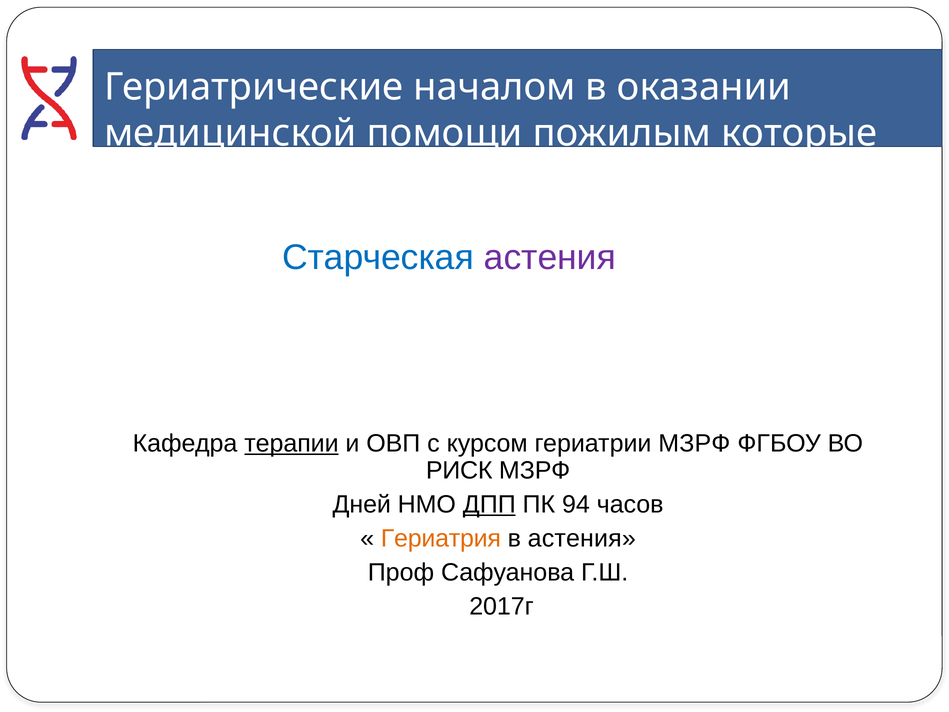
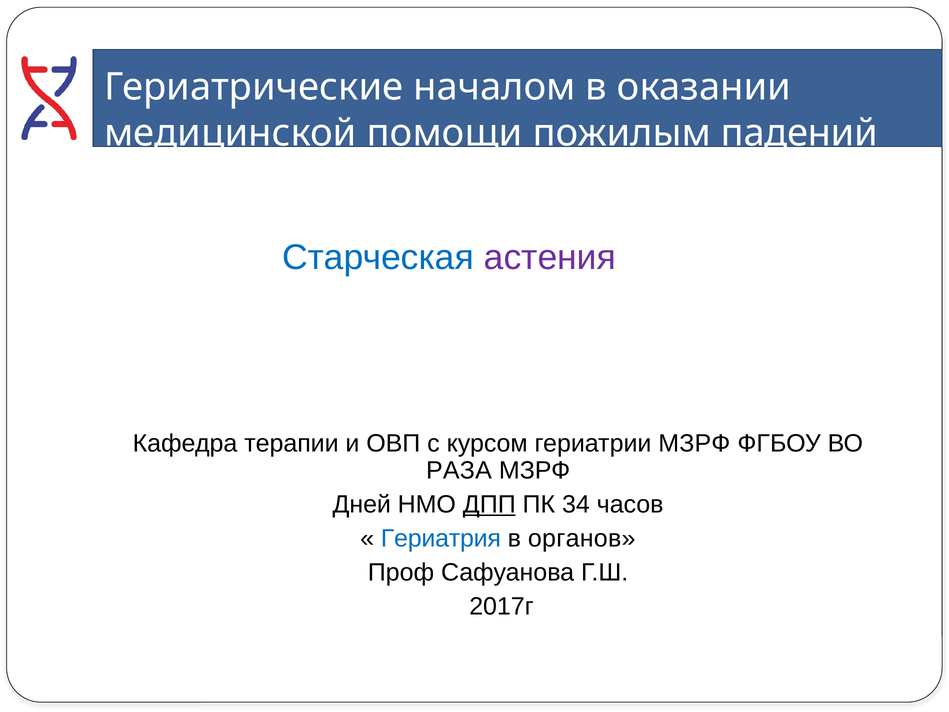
которые: которые -> падений
терапии underline: present -> none
РИСК: РИСК -> РАЗА
94: 94 -> 34
Гериатрия colour: orange -> blue
в астения: астения -> органов
